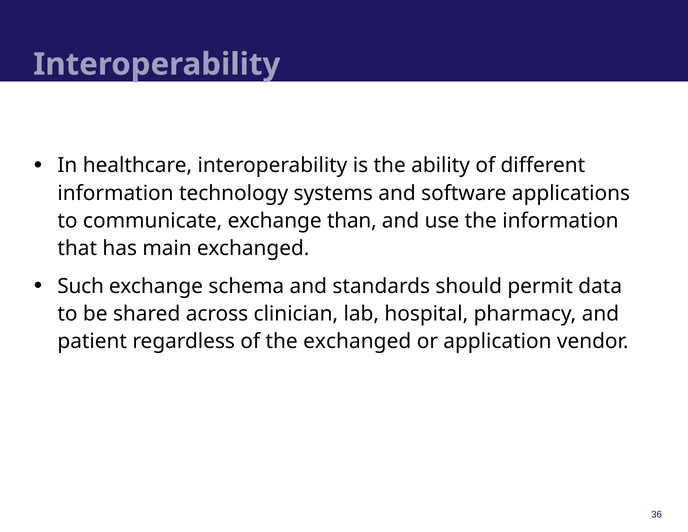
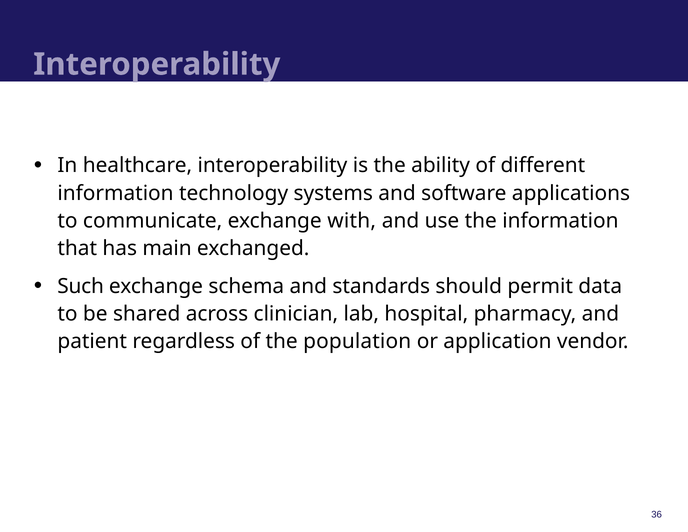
than: than -> with
the exchanged: exchanged -> population
